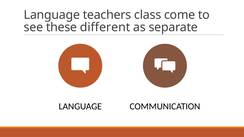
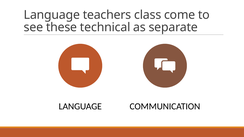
different: different -> technical
